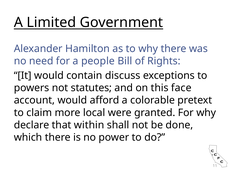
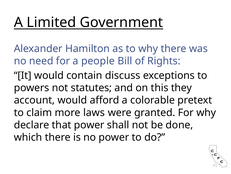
face: face -> they
local: local -> laws
that within: within -> power
